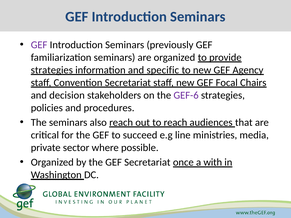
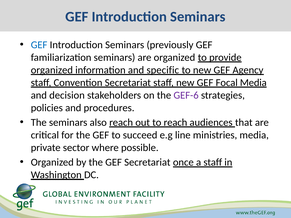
GEF at (39, 45) colour: purple -> blue
strategies at (52, 70): strategies -> organized
Focal Chairs: Chairs -> Media
a with: with -> staff
